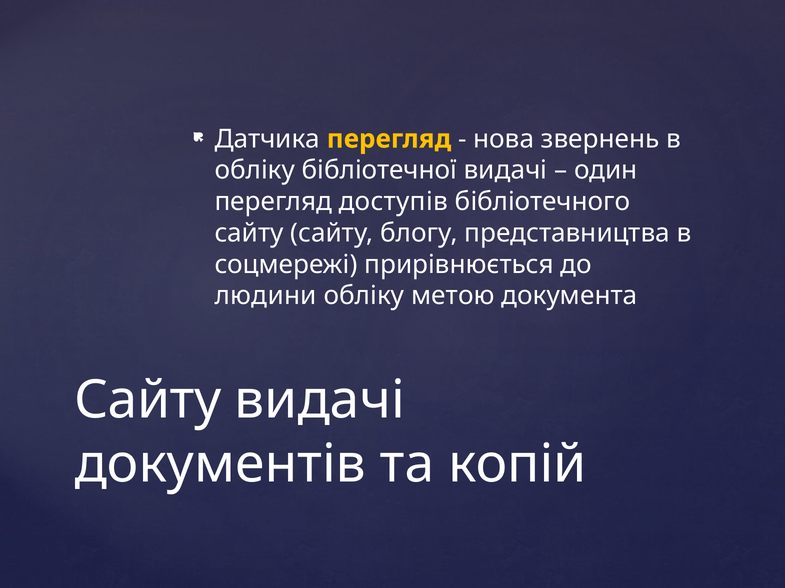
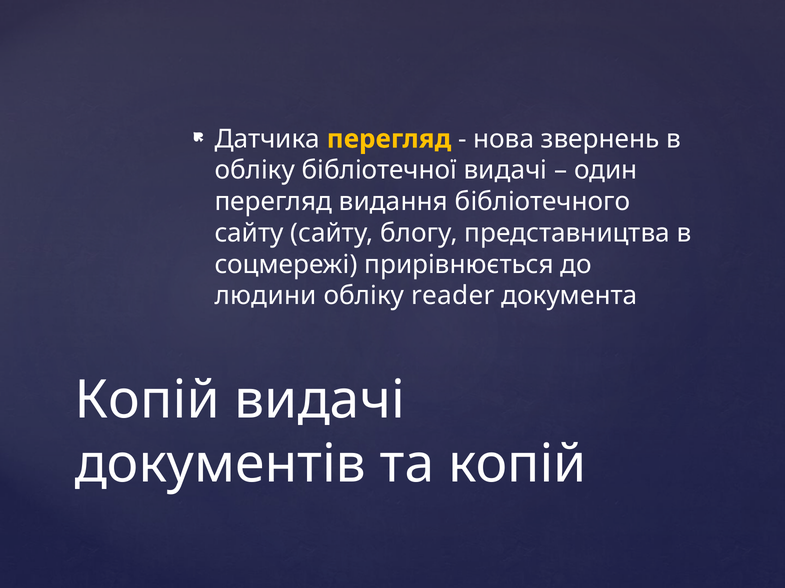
доступів: доступів -> видання
метою: метою -> reader
Сайту at (148, 401): Сайту -> Копій
